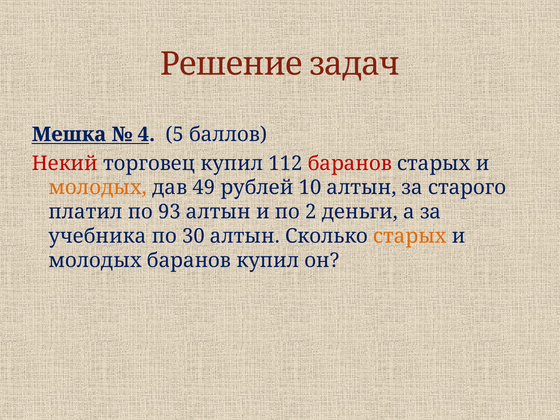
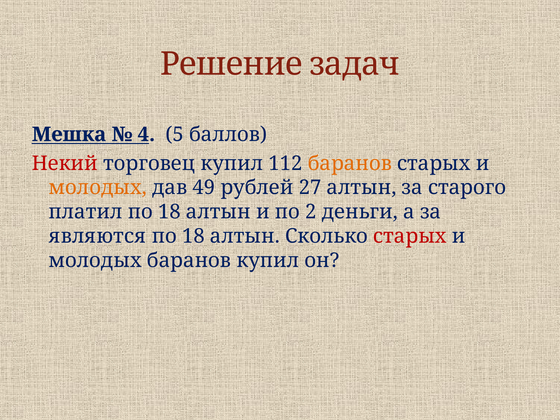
баранов at (350, 163) colour: red -> orange
10: 10 -> 27
платил по 93: 93 -> 18
учебника: учебника -> являются
30 at (193, 236): 30 -> 18
старых at (410, 236) colour: orange -> red
